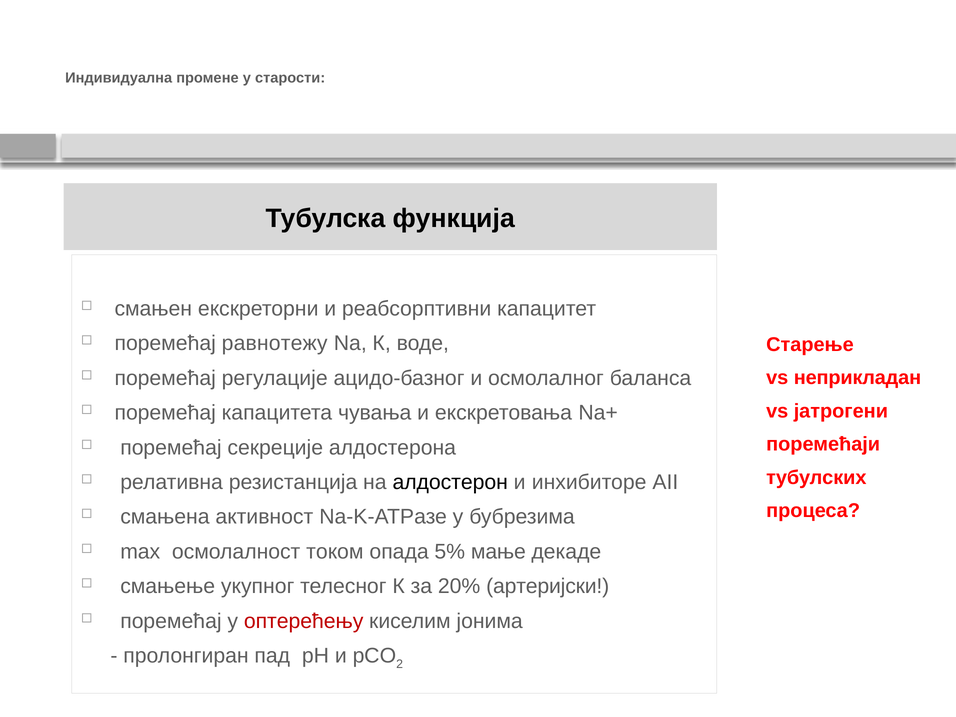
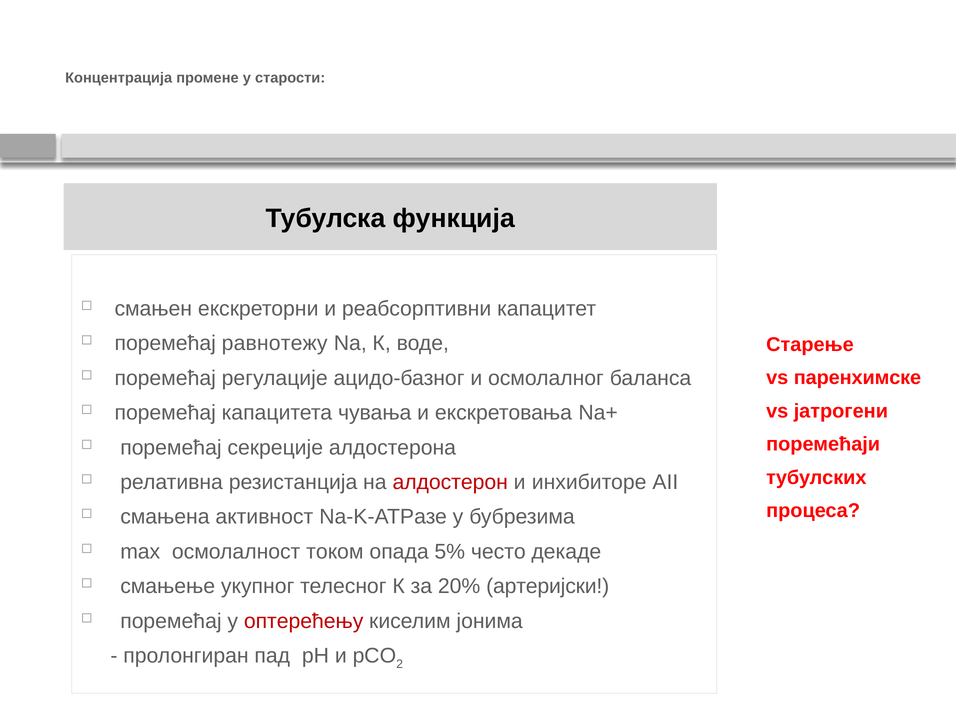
Индивидуална: Индивидуална -> Концентрација
неприкладан: неприкладан -> паренхимске
алдостерон colour: black -> red
мање: мање -> често
